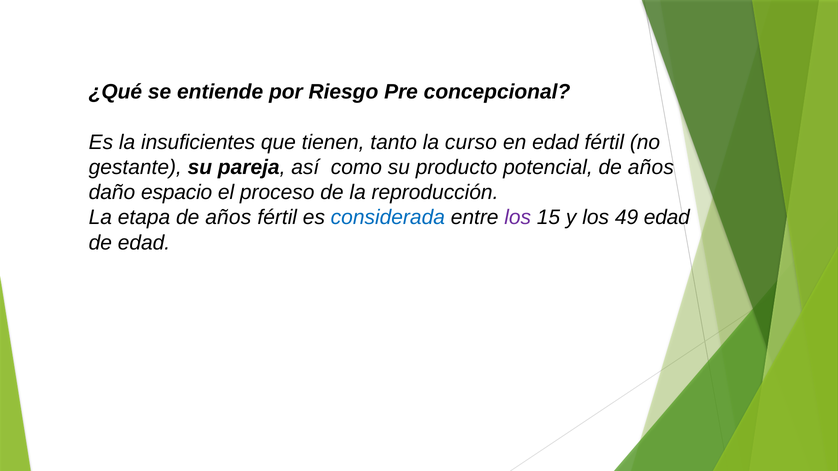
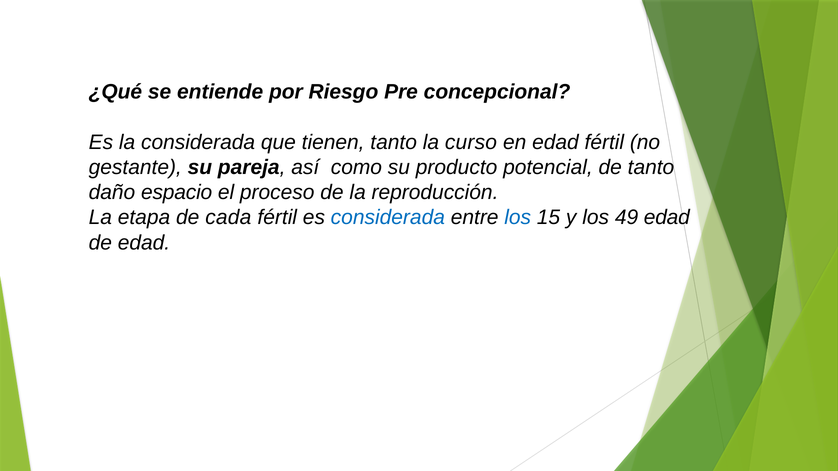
la insuficientes: insuficientes -> considerada
potencial de años: años -> tanto
etapa de años: años -> cada
los at (518, 218) colour: purple -> blue
